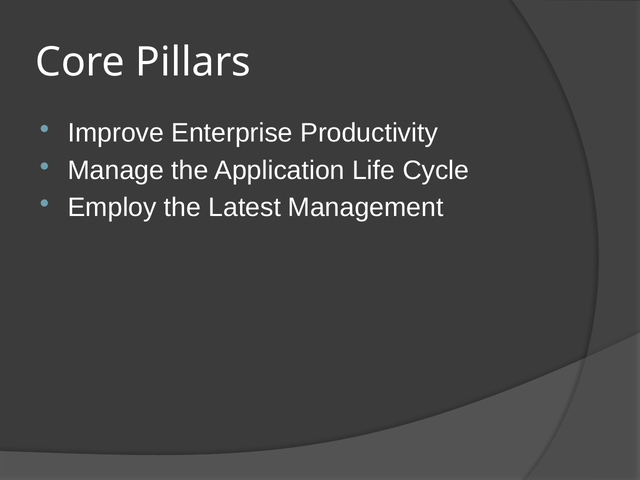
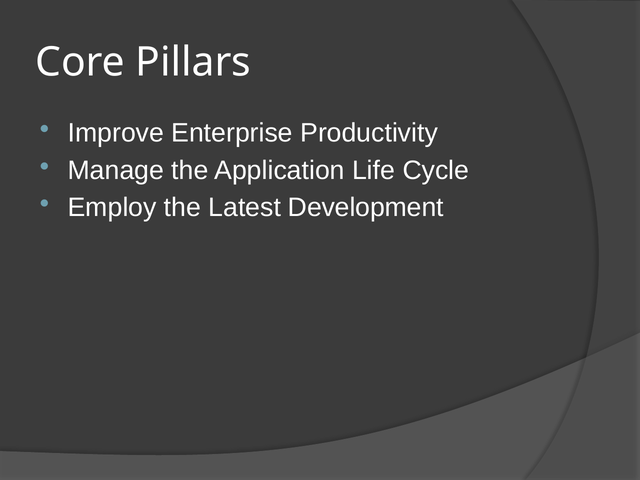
Management: Management -> Development
